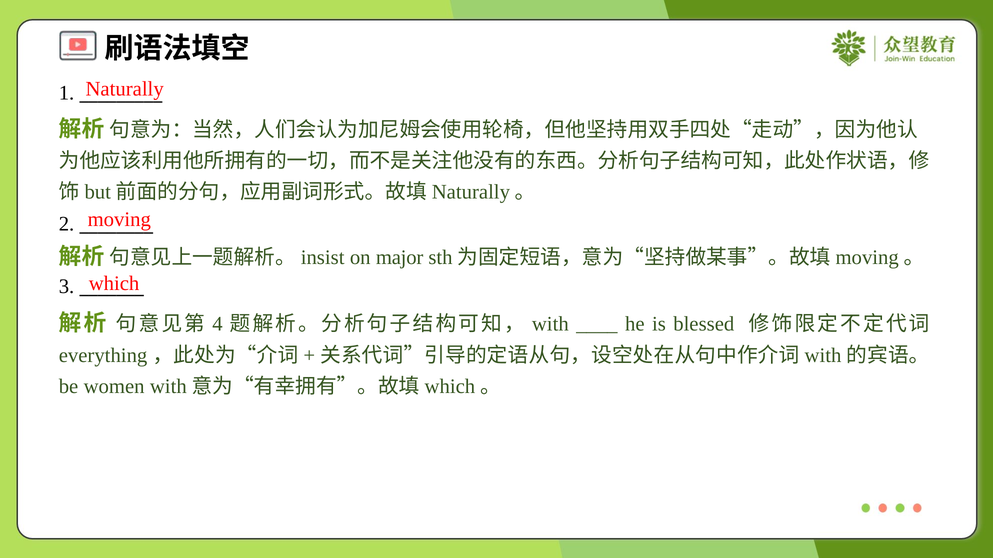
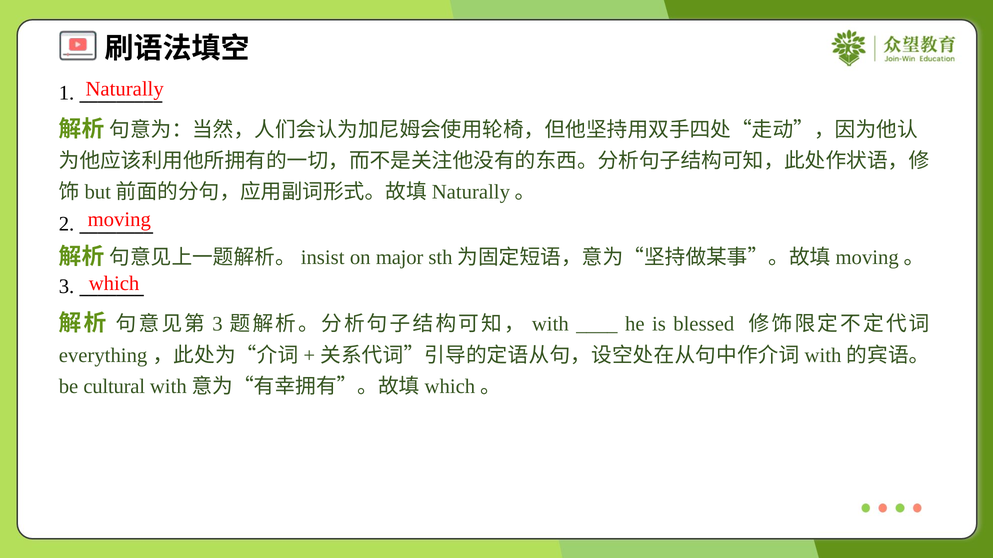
4 at (217, 324): 4 -> 3
women: women -> cultural
